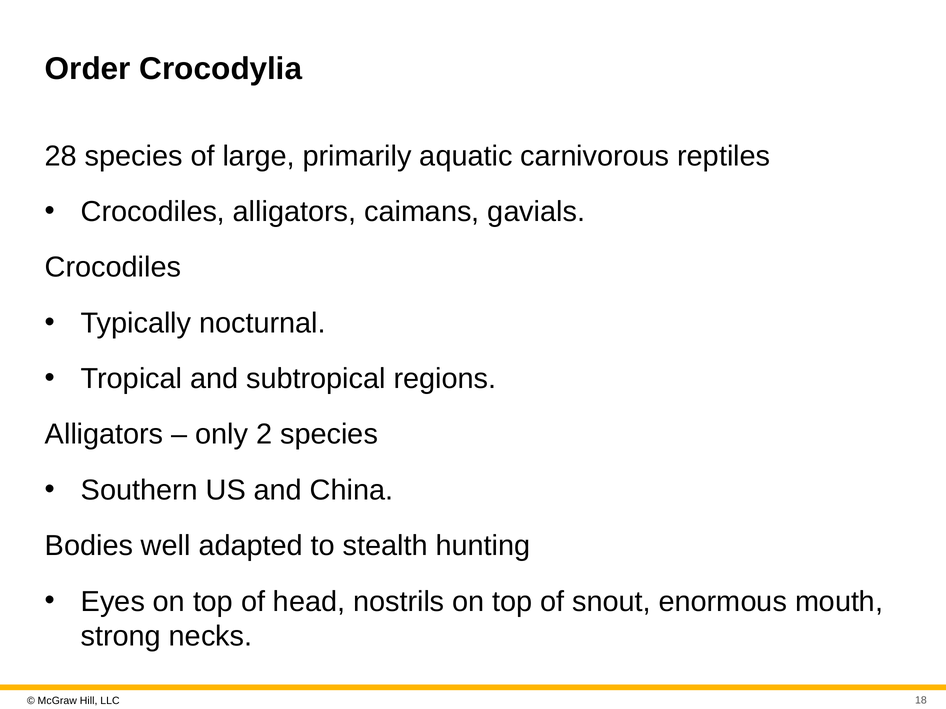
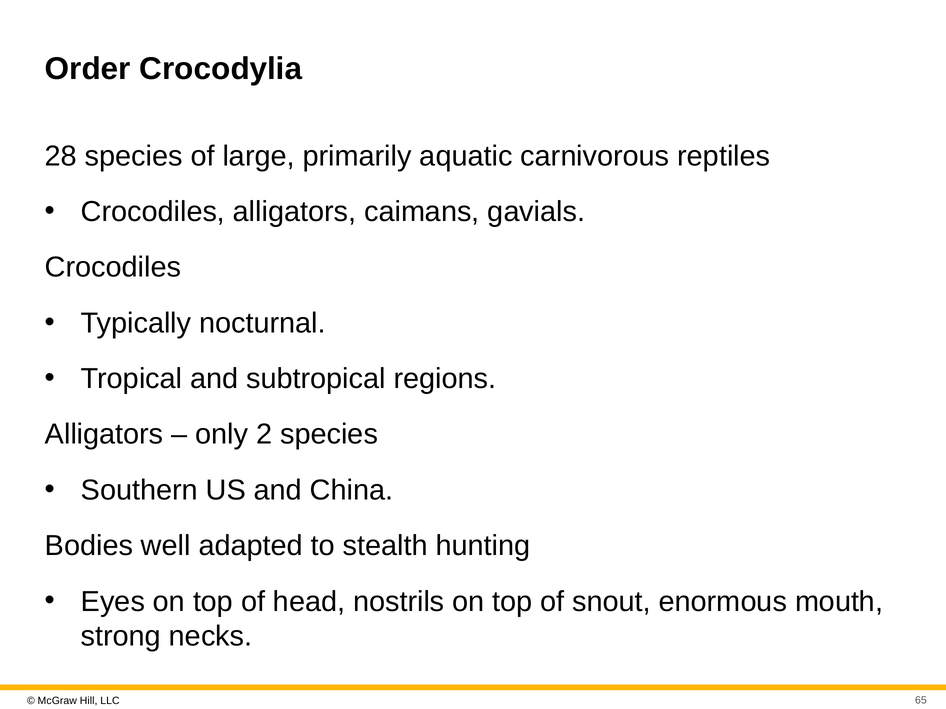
18: 18 -> 65
